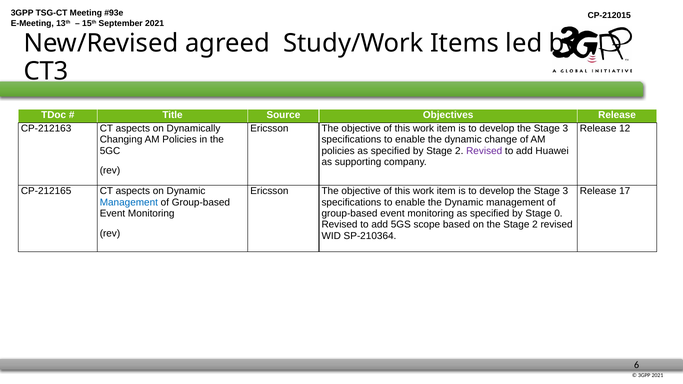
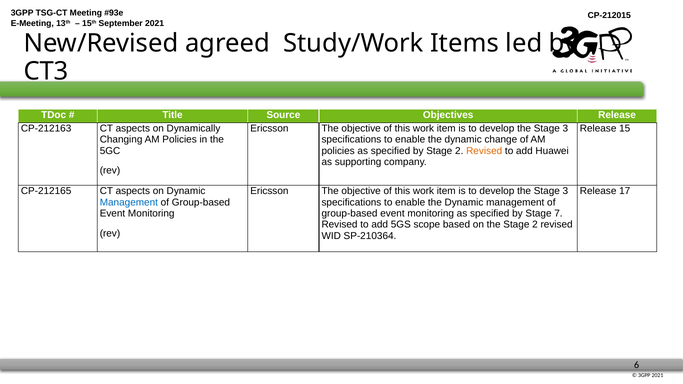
12: 12 -> 15
Revised at (484, 151) colour: purple -> orange
0: 0 -> 7
